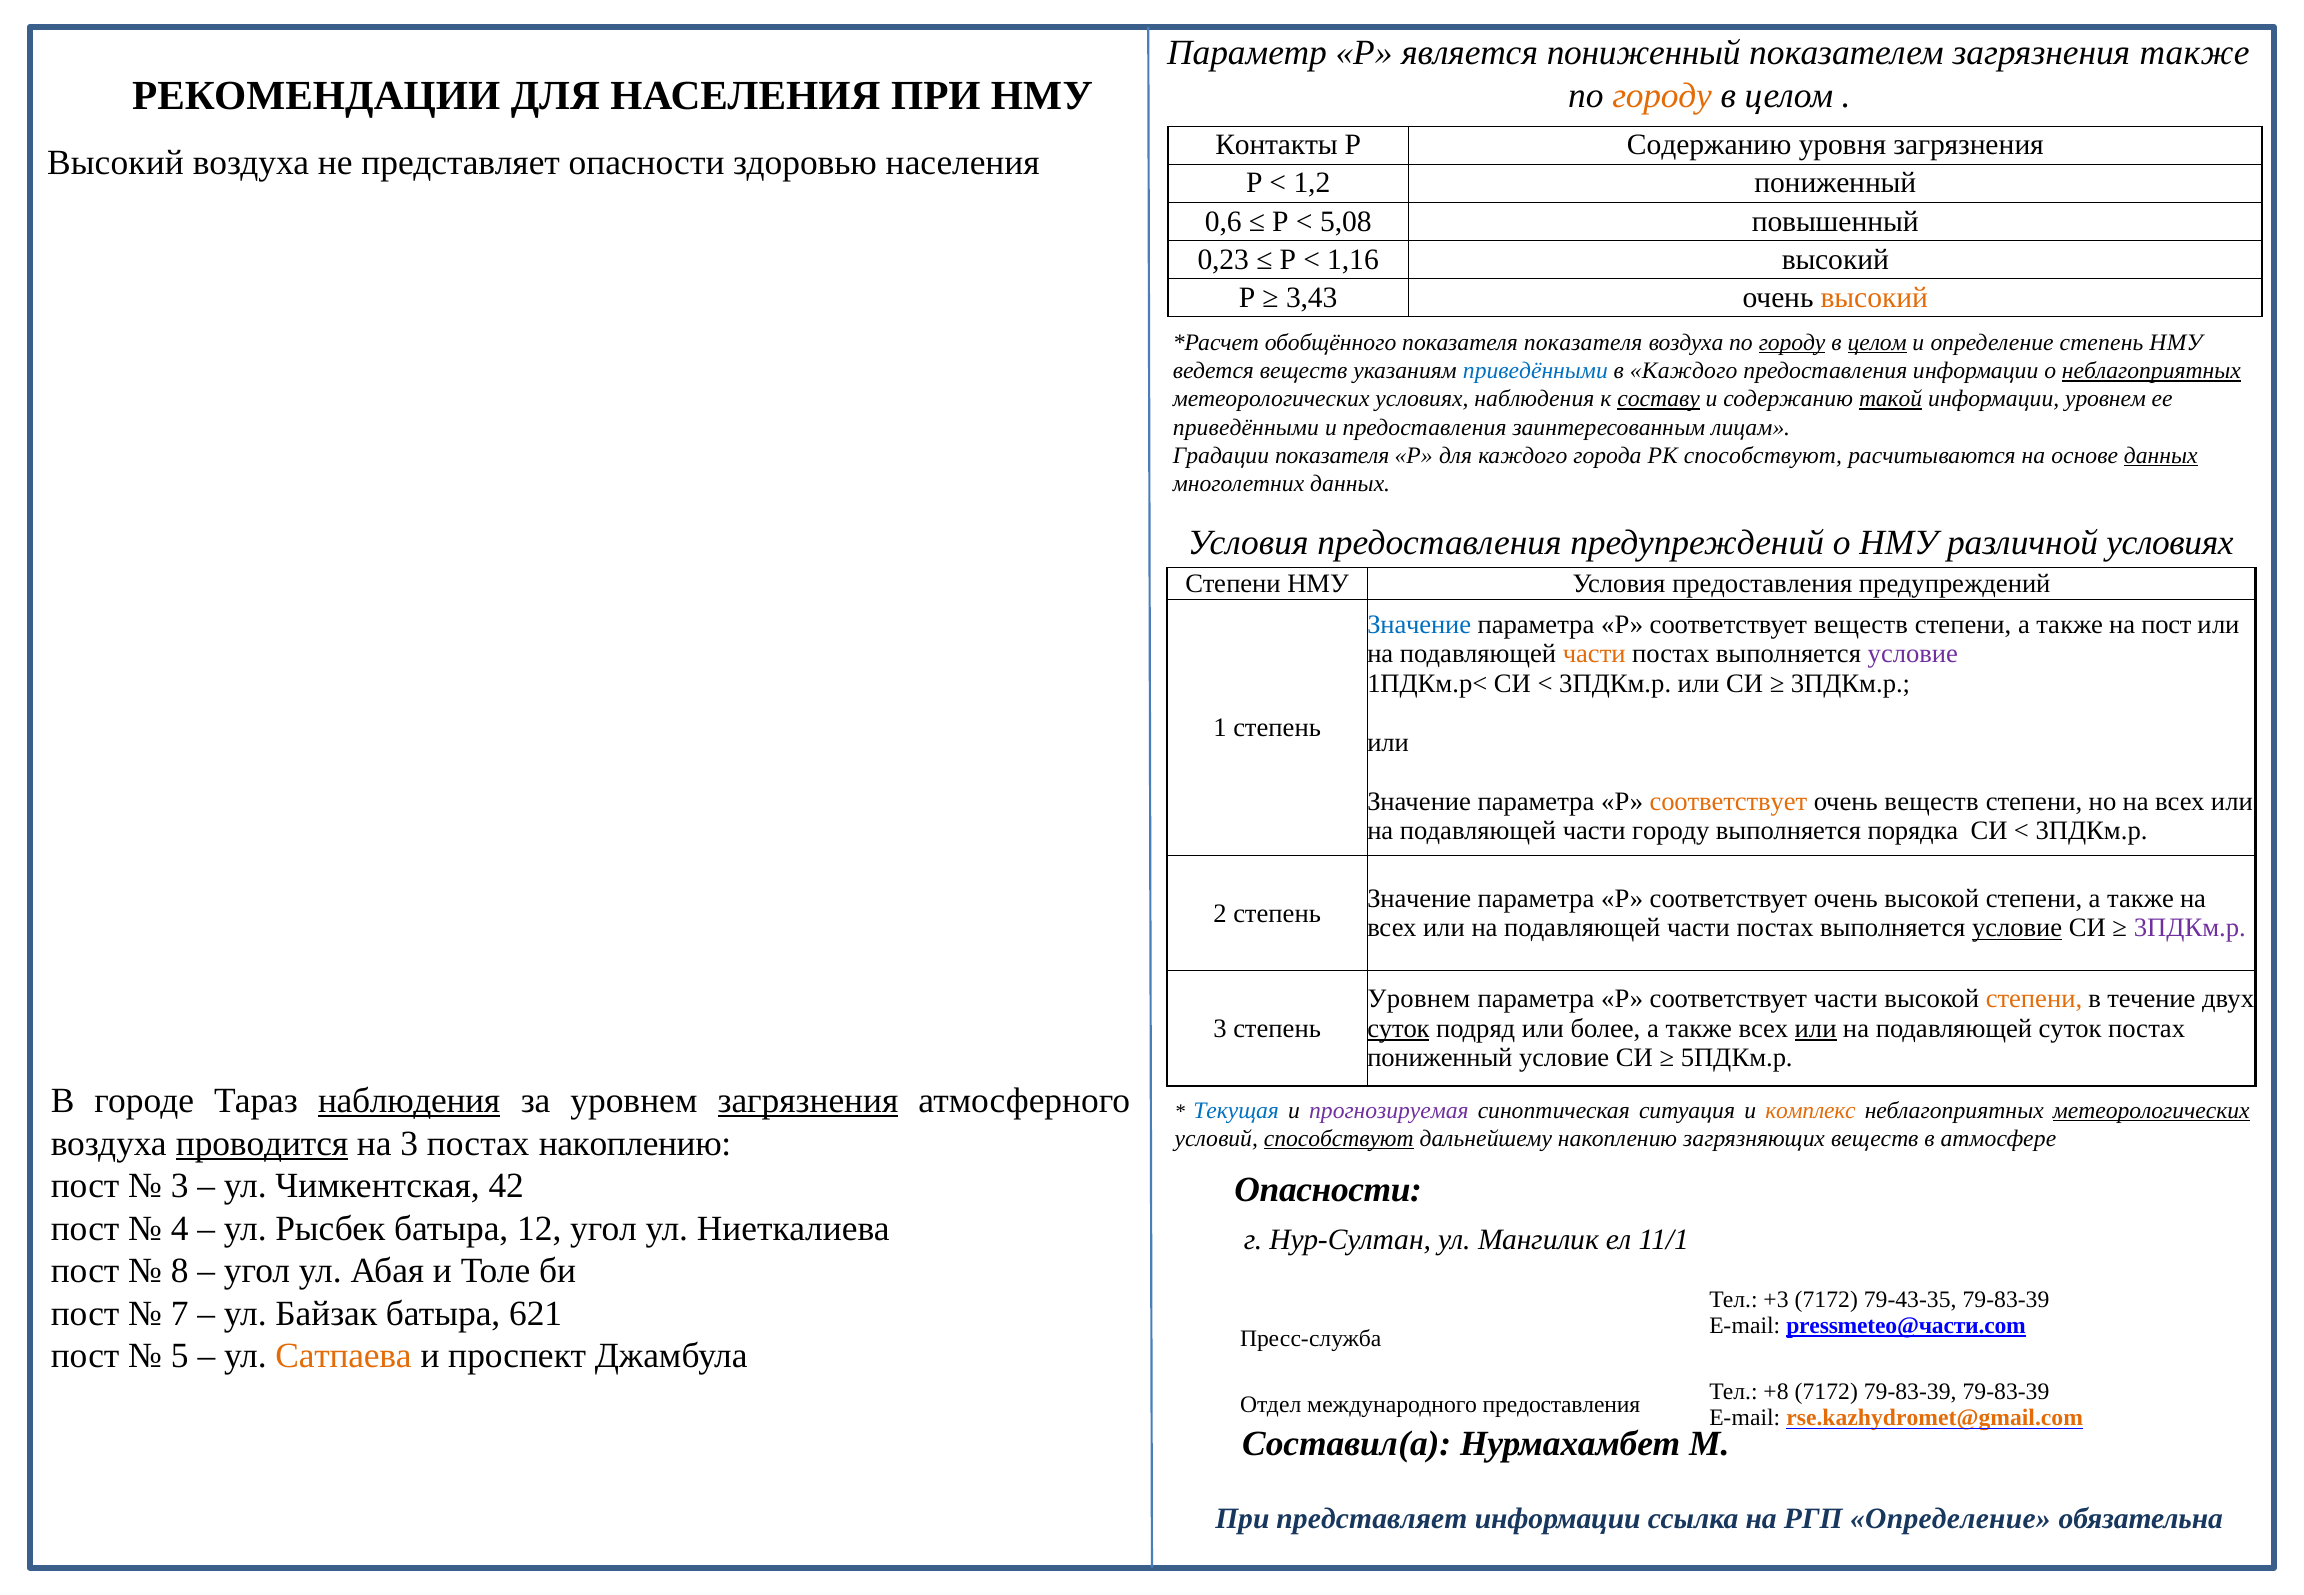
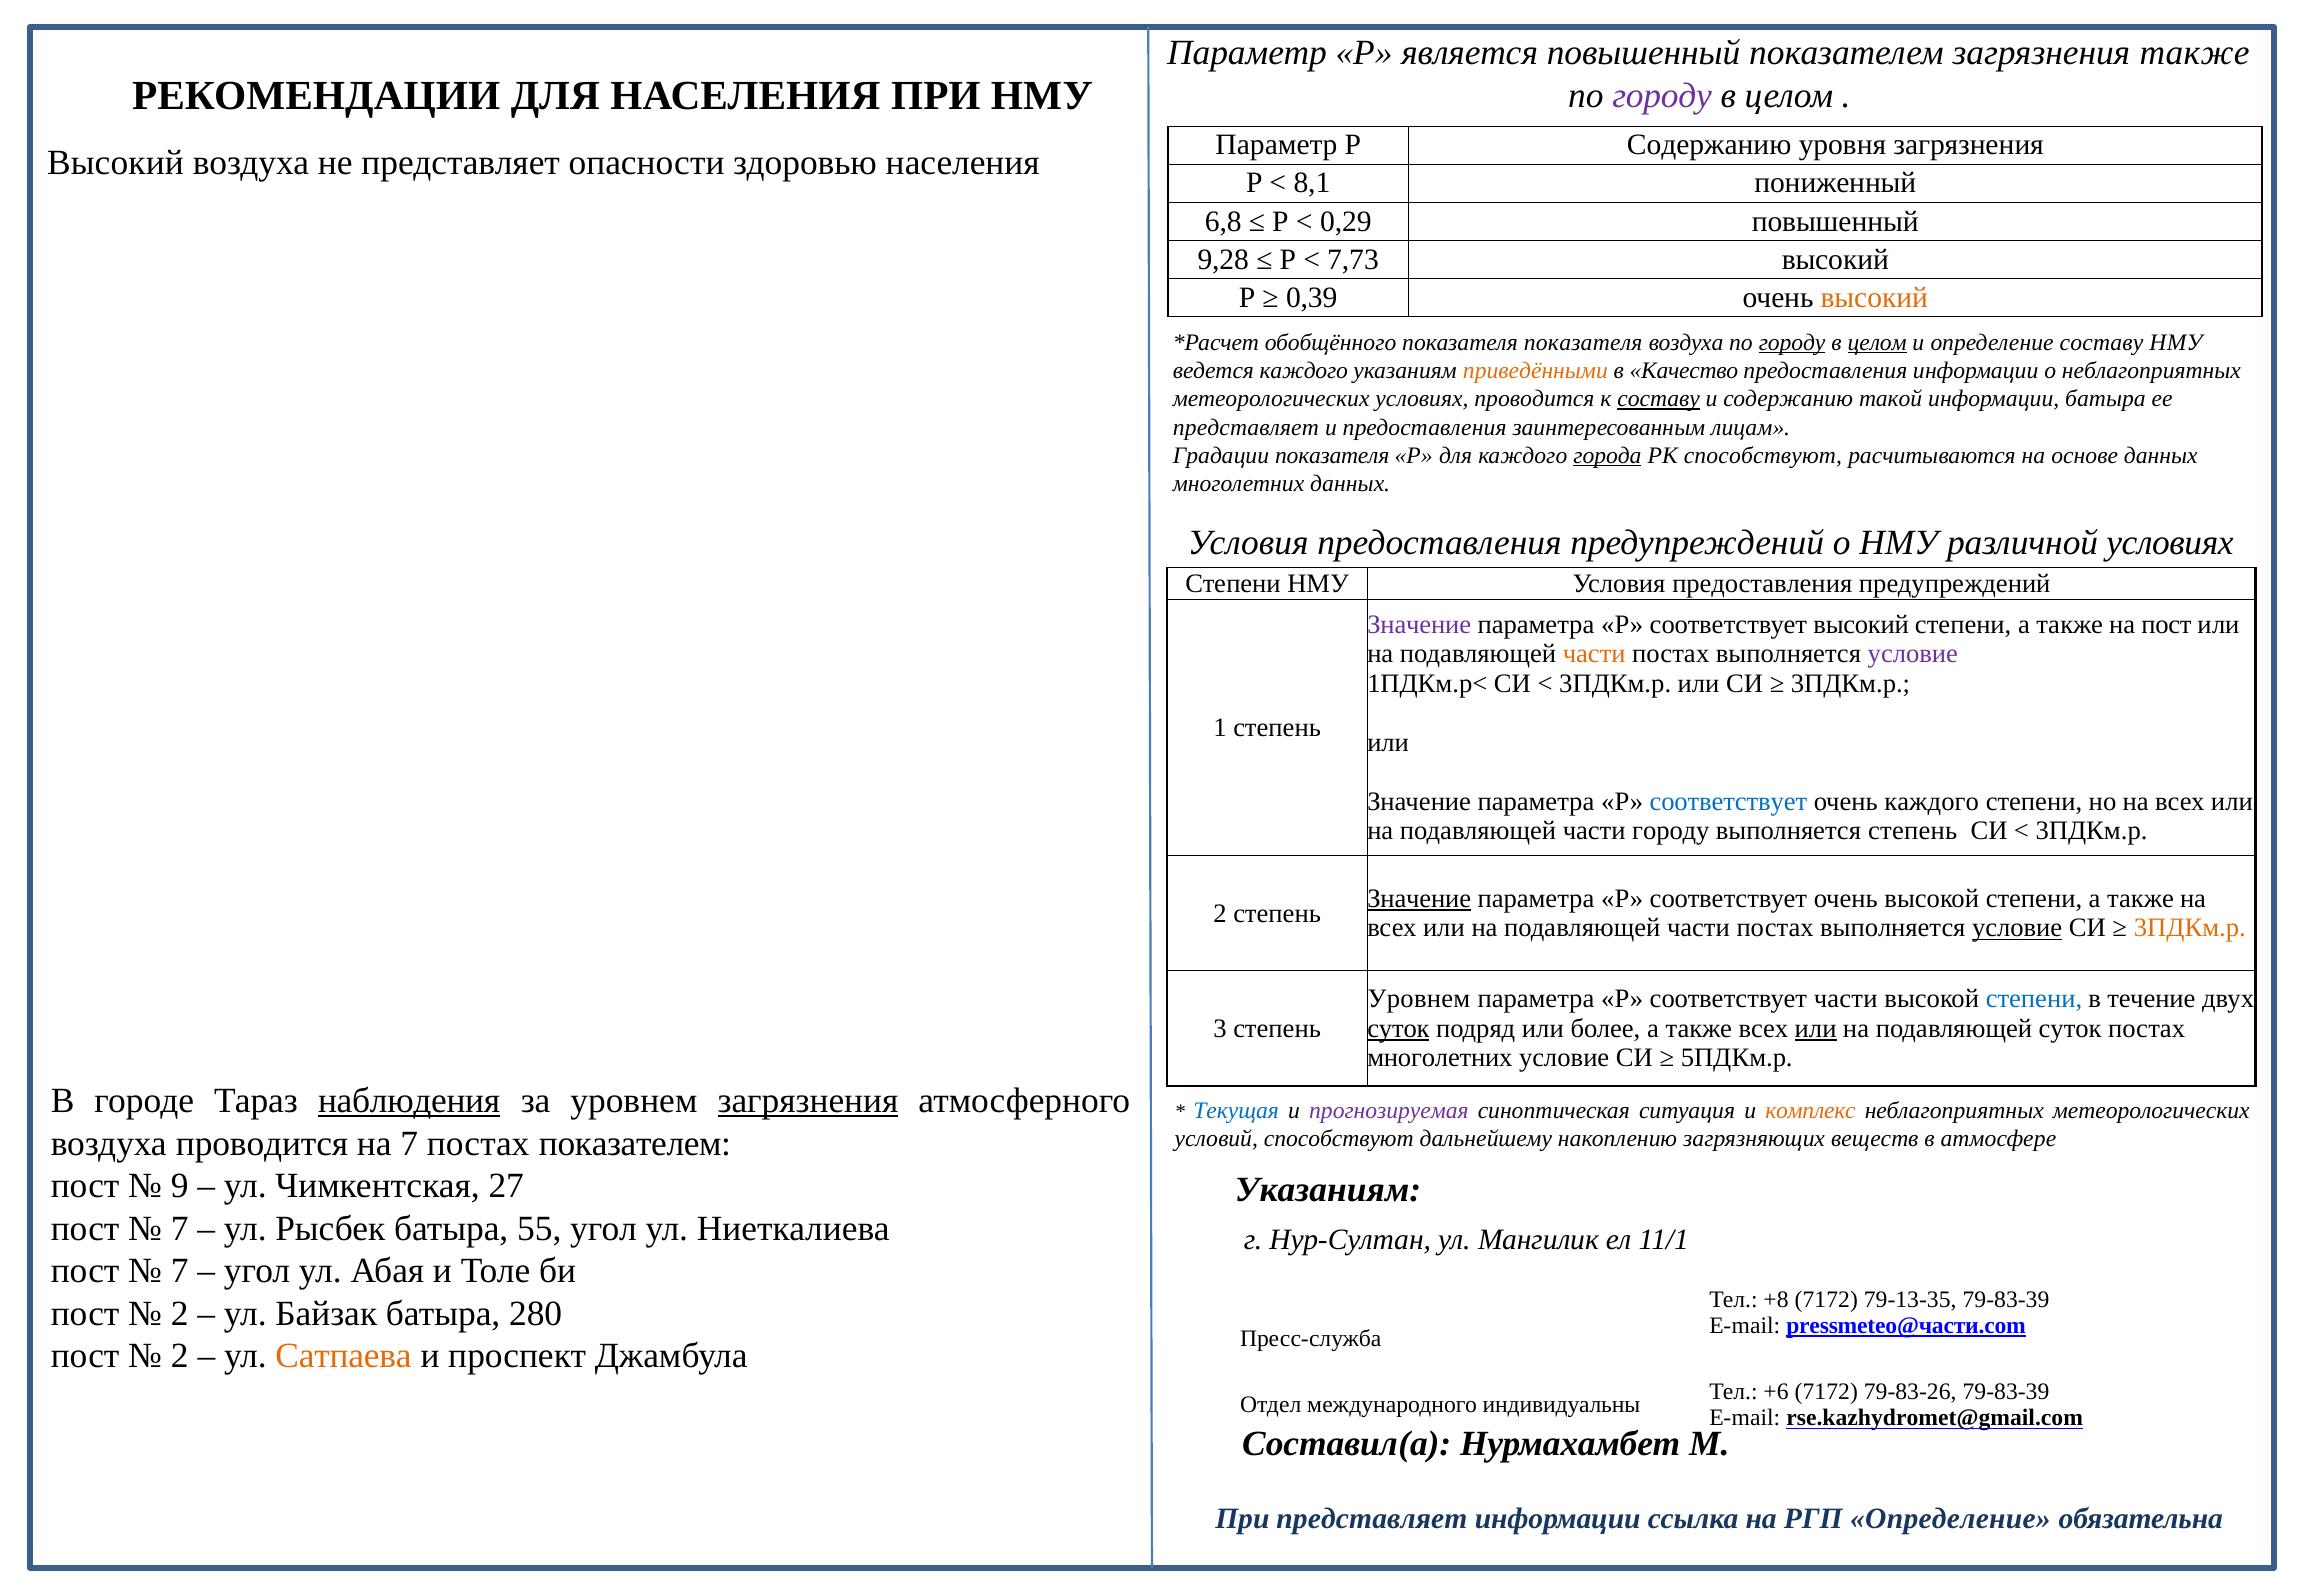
является пониженный: пониженный -> повышенный
городу at (1662, 96) colour: orange -> purple
Контакты at (1277, 145): Контакты -> Параметр
1,2: 1,2 -> 8,1
0,6: 0,6 -> 6,8
5,08: 5,08 -> 0,29
0,23: 0,23 -> 9,28
1,16: 1,16 -> 7,73
3,43: 3,43 -> 0,39
определение степень: степень -> составу
ведется веществ: веществ -> каждого
приведёнными at (1535, 371) colour: blue -> orange
в Каждого: Каждого -> Качество
неблагоприятных at (2151, 371) underline: present -> none
условиях наблюдения: наблюдения -> проводится
такой underline: present -> none
информации уровнем: уровнем -> батыра
приведёнными at (1246, 427): приведёнными -> представляет
города underline: none -> present
данных at (2161, 456) underline: present -> none
Значение at (1419, 625) colour: blue -> purple
соответствует веществ: веществ -> высокий
соответствует at (1728, 801) colour: orange -> blue
очень веществ: веществ -> каждого
выполняется порядка: порядка -> степень
Значение at (1419, 899) underline: none -> present
3ПДКм.р at (2190, 928) colour: purple -> orange
степени at (2034, 999) colour: orange -> blue
пониженный at (1440, 1058): пониженный -> многолетних
метеорологических at (2151, 1110) underline: present -> none
проводится at (262, 1144) underline: present -> none
на 3: 3 -> 7
постах накоплению: накоплению -> показателем
способствуют at (1339, 1139) underline: present -> none
3 at (180, 1186): 3 -> 9
42: 42 -> 27
Опасности at (1328, 1190): Опасности -> Указаниям
4 at (180, 1229): 4 -> 7
12: 12 -> 55
8 at (180, 1271): 8 -> 7
+3: +3 -> +8
79-43-35: 79-43-35 -> 79-13-35
7 at (180, 1314): 7 -> 2
621: 621 -> 280
5 at (180, 1356): 5 -> 2
+8: +8 -> +6
7172 79-83-39: 79-83-39 -> 79-83-26
международного предоставления: предоставления -> индивидуальны
rse.kazhydromet@gmail.com colour: orange -> black
